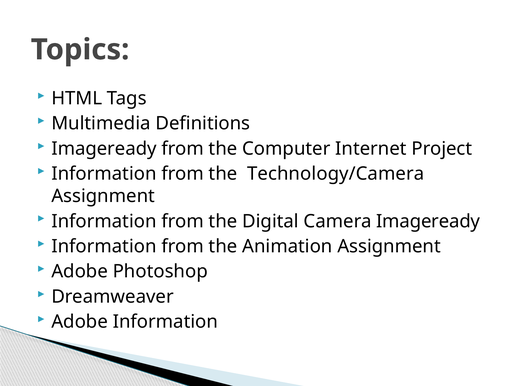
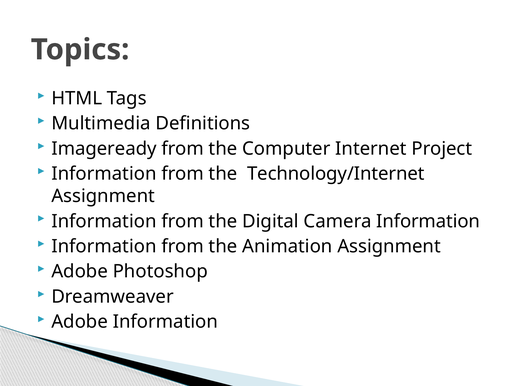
Technology/Camera: Technology/Camera -> Technology/Internet
Camera Imageready: Imageready -> Information
